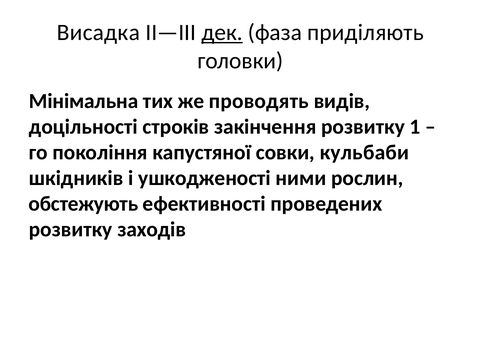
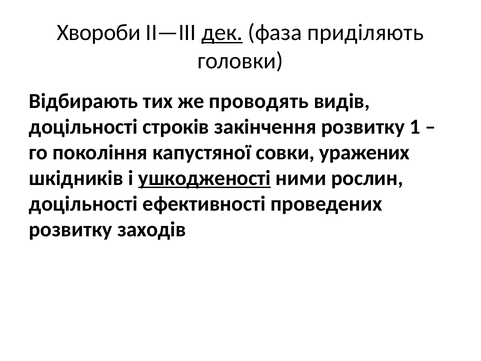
Висадка: Висадка -> Хвороби
Мінімальна: Мінімальна -> Відбирають
кульбаби: кульбаби -> уражених
ушкодженості underline: none -> present
обстежують at (83, 204): обстежують -> доцільності
